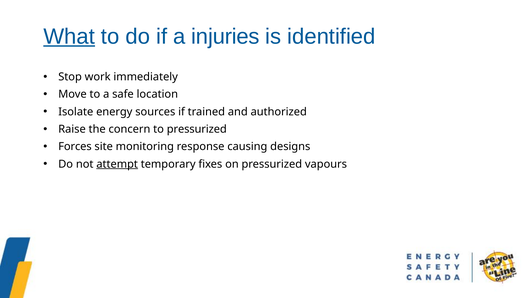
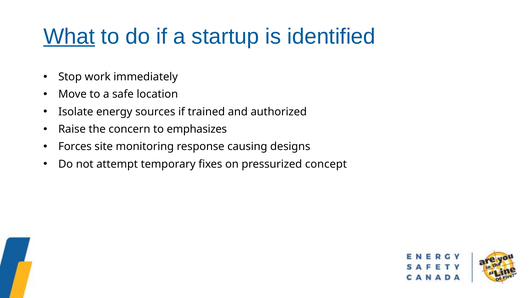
injuries: injuries -> startup
to pressurized: pressurized -> emphasizes
attempt underline: present -> none
vapours: vapours -> concept
